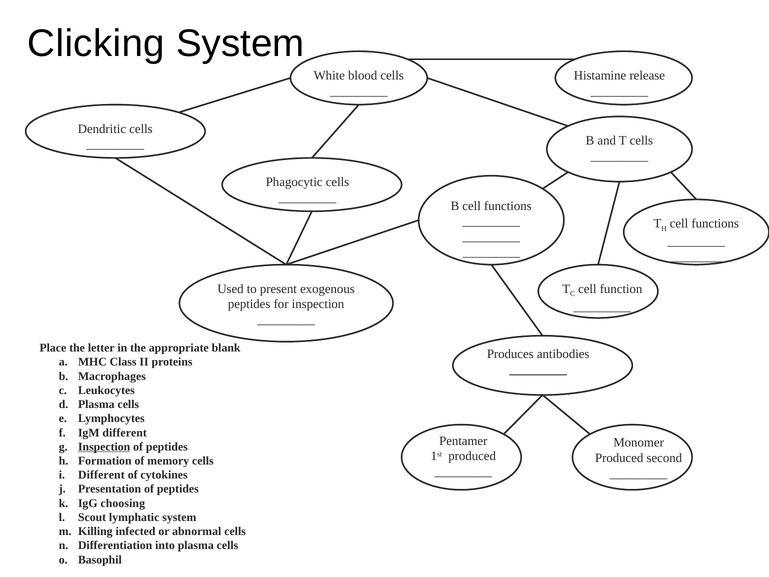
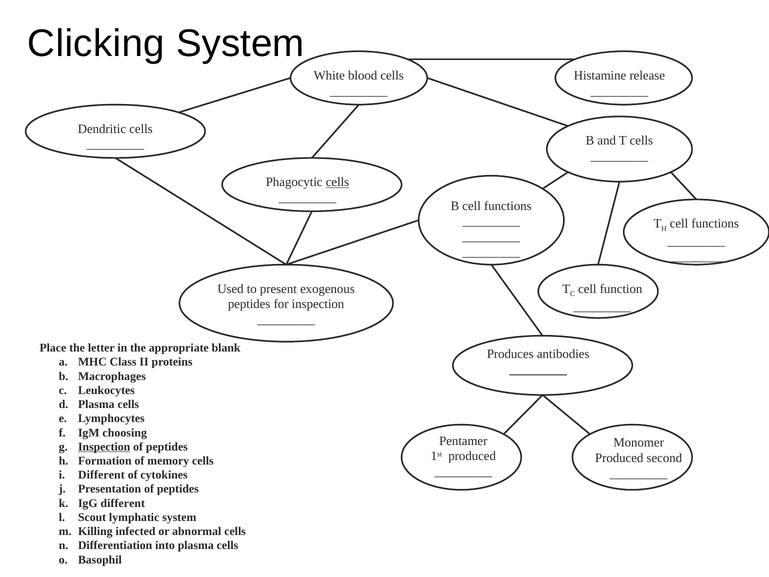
cells at (338, 182) underline: none -> present
IgM different: different -> choosing
IgG choosing: choosing -> different
